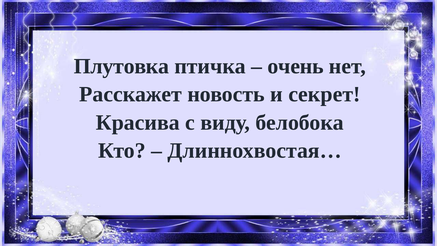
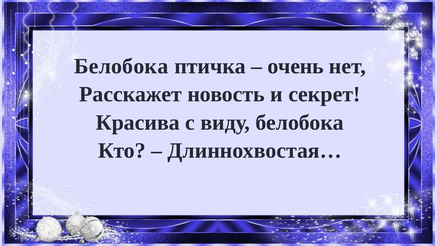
Плутовка at (121, 66): Плутовка -> Белобока
